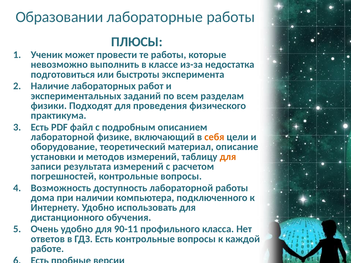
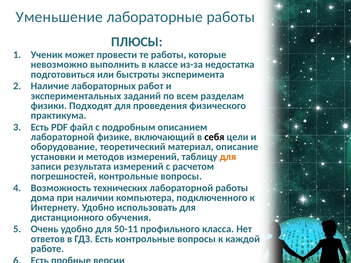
Образовании: Образовании -> Уменьшение
себя colour: orange -> black
доступность: доступность -> технических
90-11: 90-11 -> 50-11
